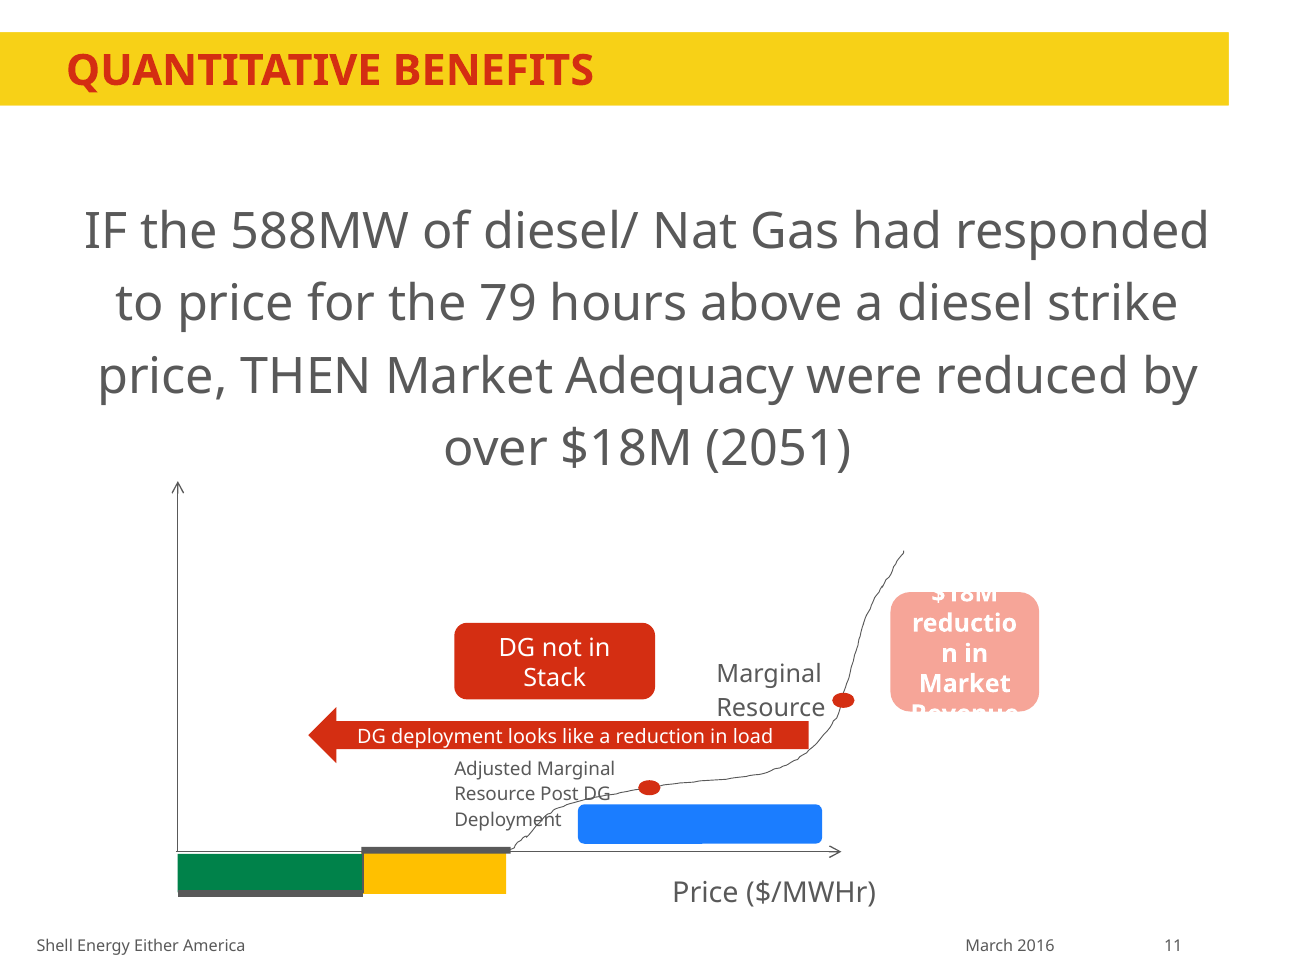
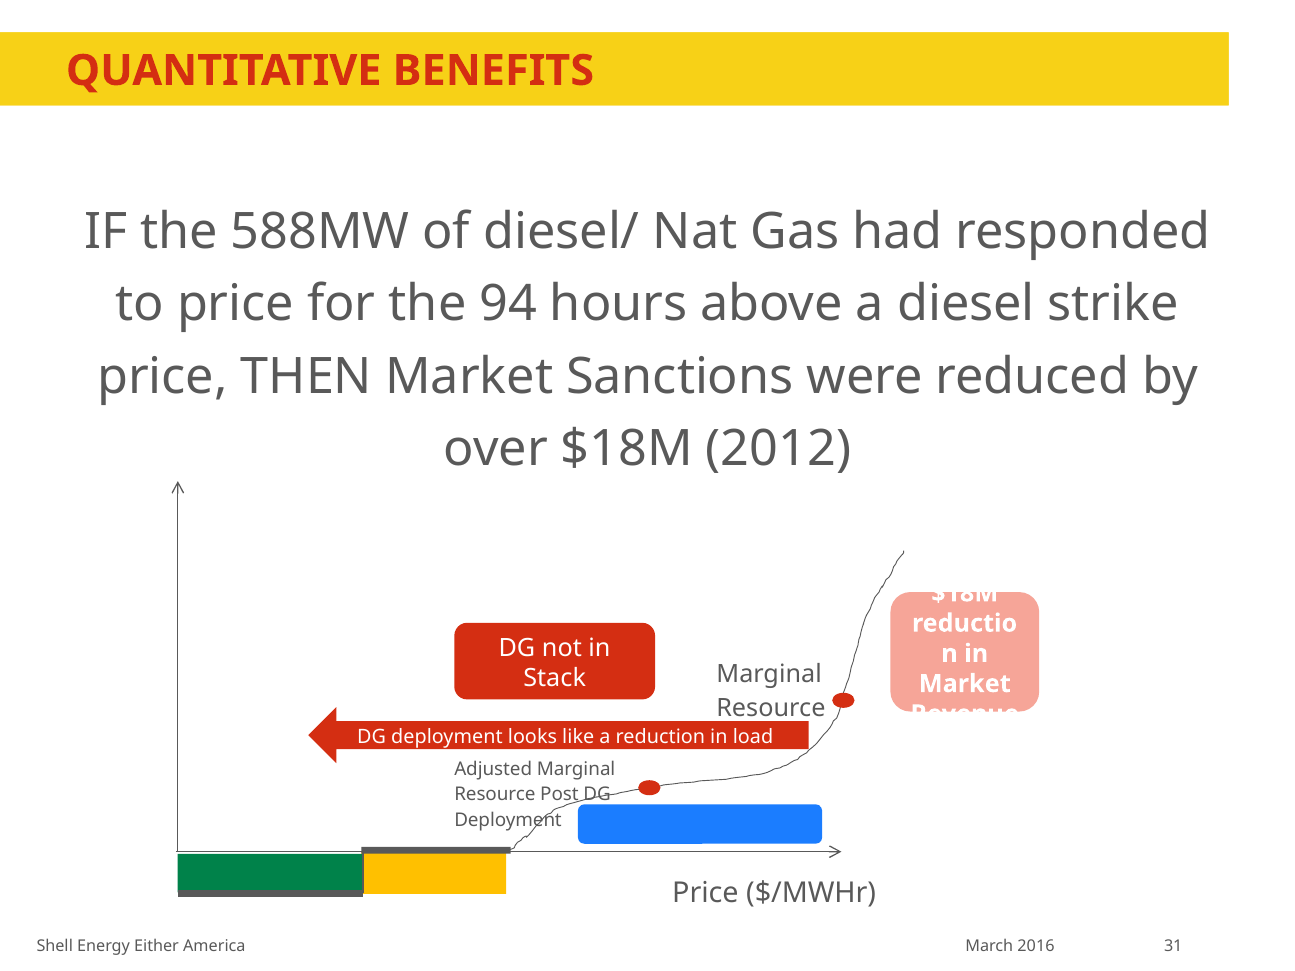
79: 79 -> 94
Adequacy: Adequacy -> Sanctions
2051: 2051 -> 2012
11: 11 -> 31
